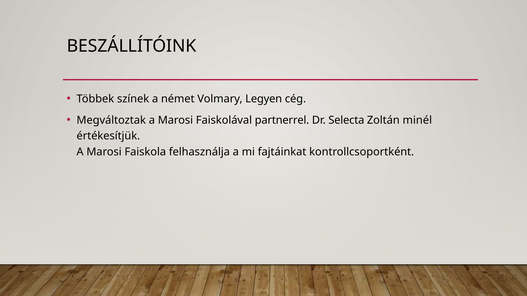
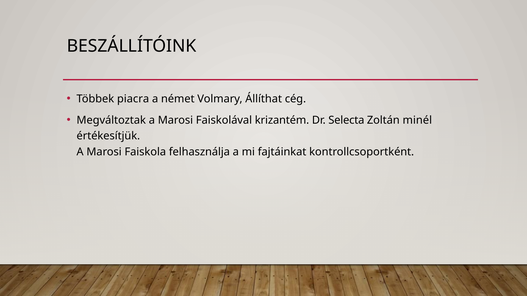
színek: színek -> piacra
Legyen: Legyen -> Állíthat
partnerrel: partnerrel -> krizantém
